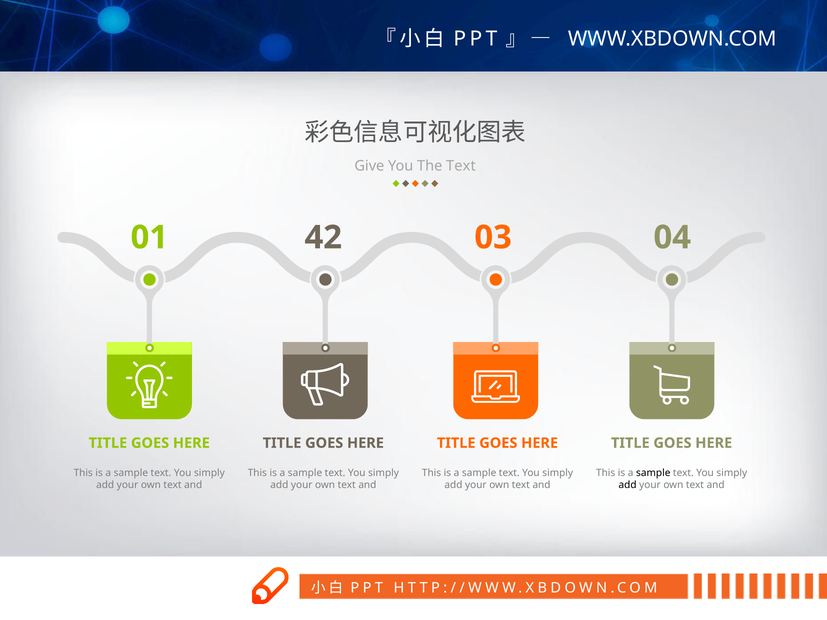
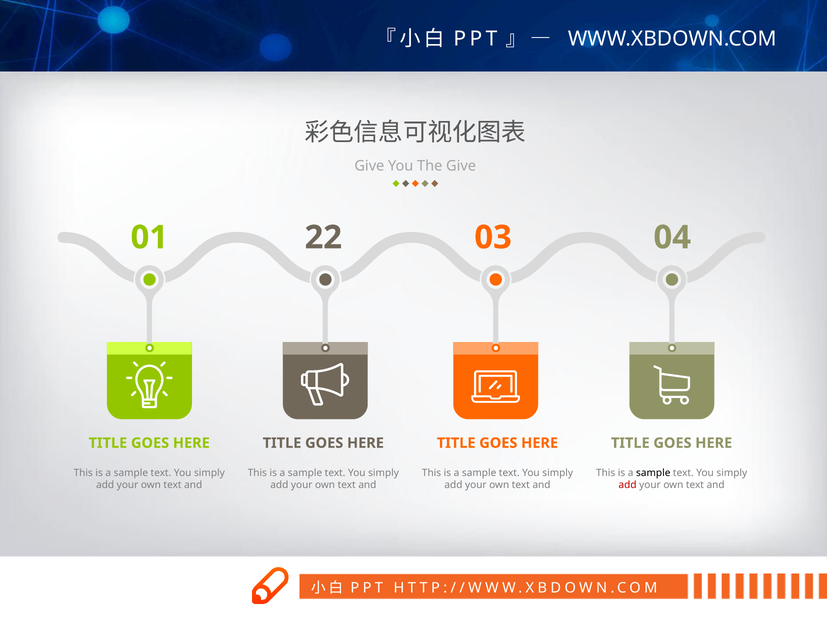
The Text: Text -> Give
42: 42 -> 22
add at (628, 485) colour: black -> red
